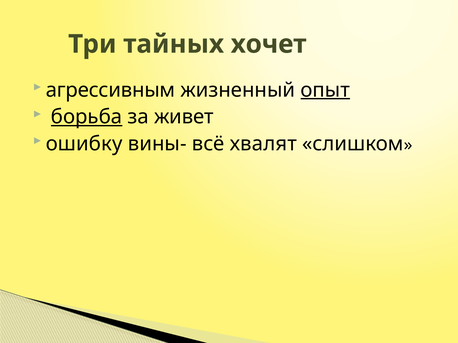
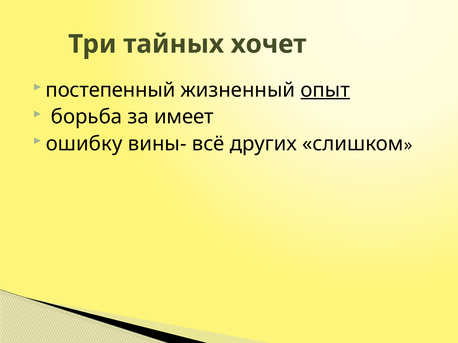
агрессивным: агрессивным -> постепенный
борьба underline: present -> none
живет: живет -> имеет
хвалят: хвалят -> других
